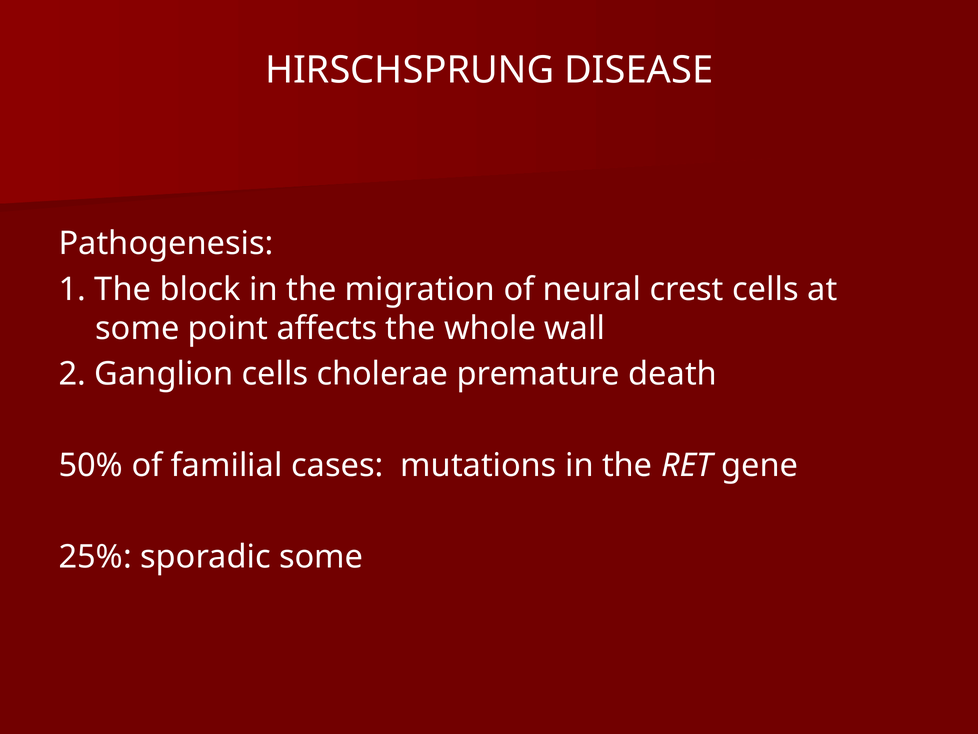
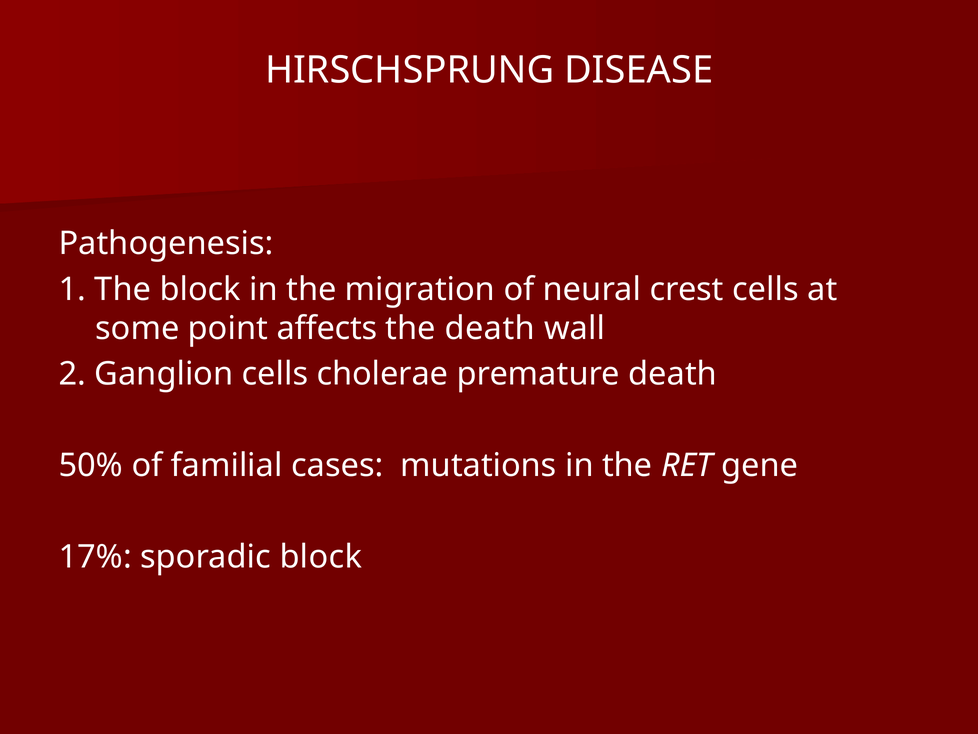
the whole: whole -> death
25%: 25% -> 17%
sporadic some: some -> block
